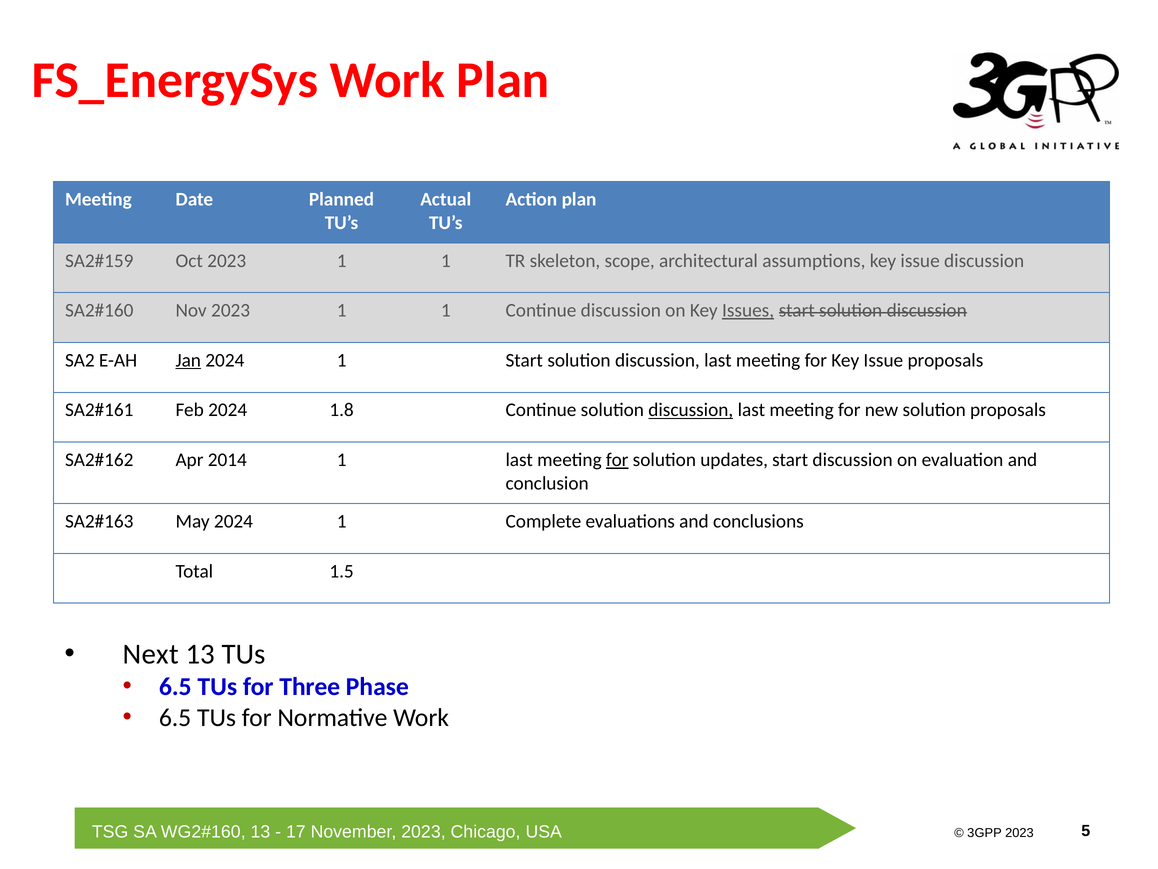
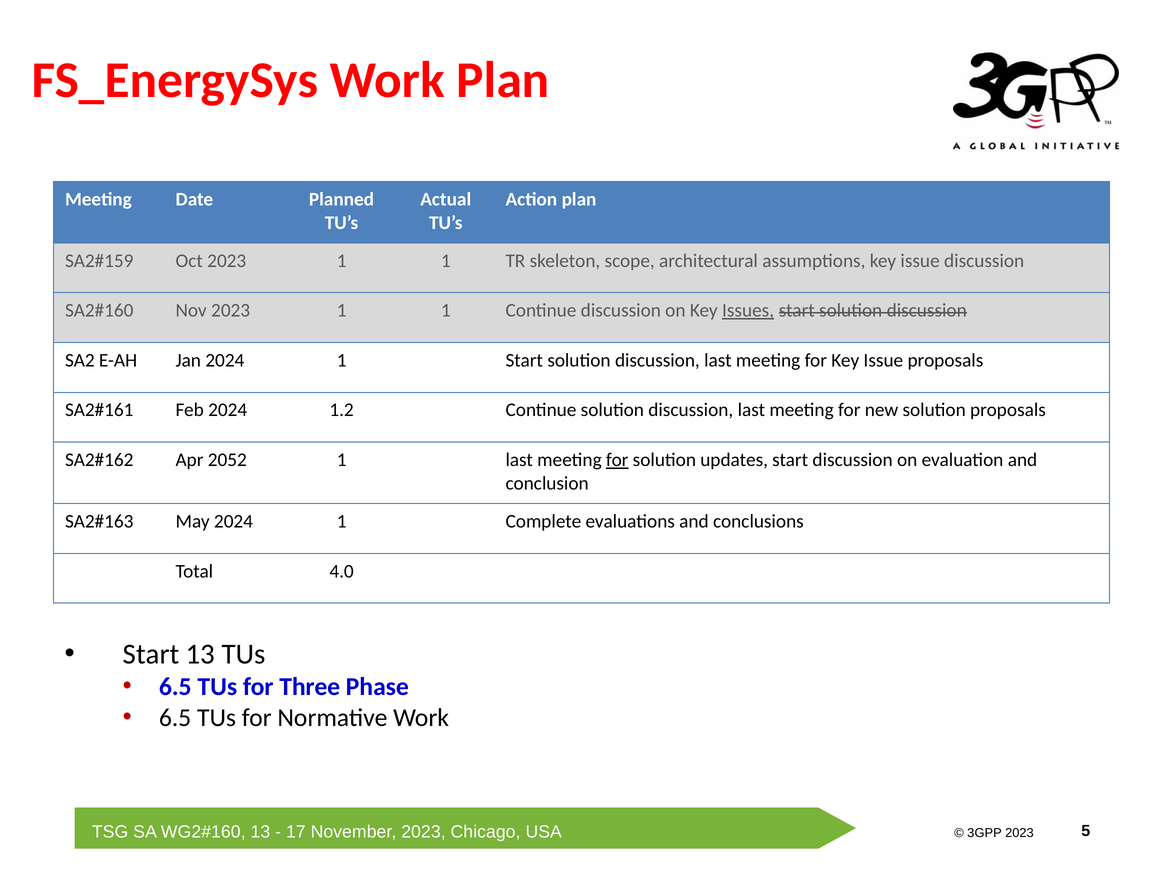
Jan underline: present -> none
1.8: 1.8 -> 1.2
discussion at (691, 410) underline: present -> none
2014: 2014 -> 2052
1.5: 1.5 -> 4.0
Next at (151, 654): Next -> Start
